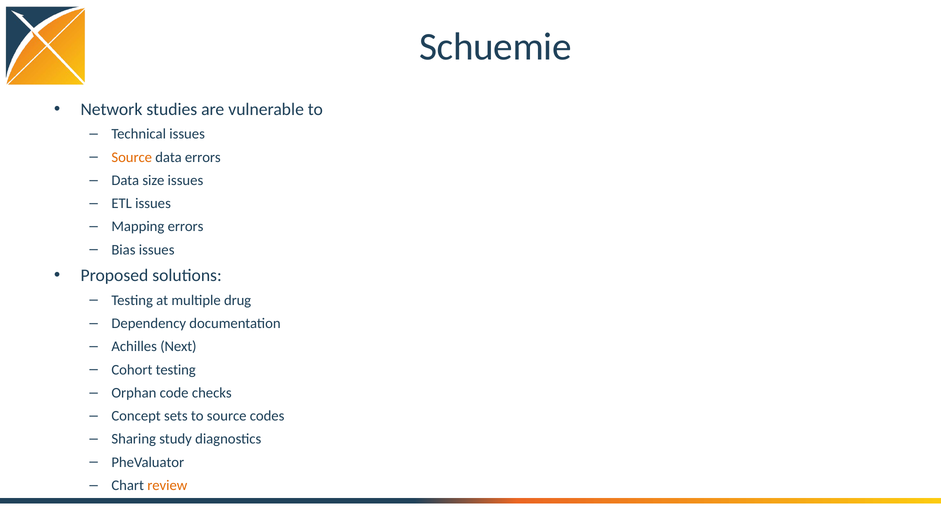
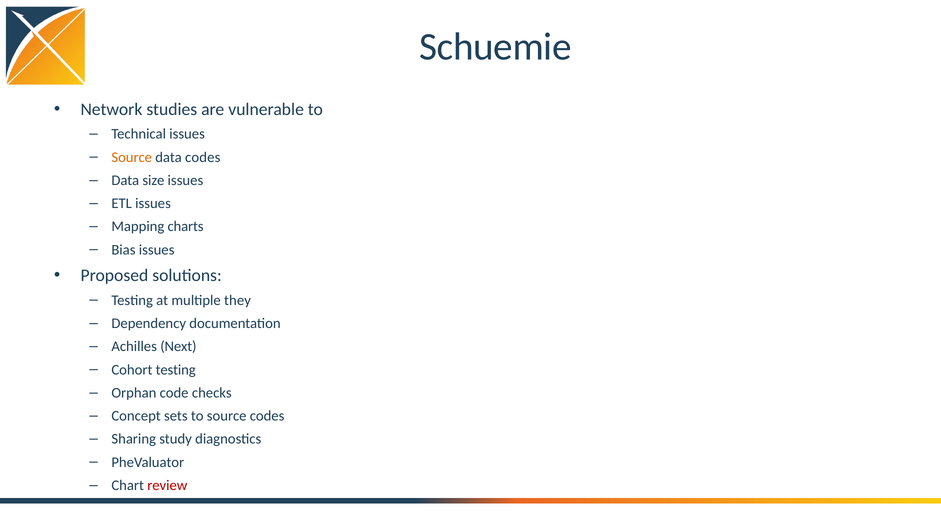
data errors: errors -> codes
Mapping errors: errors -> charts
drug: drug -> they
review colour: orange -> red
